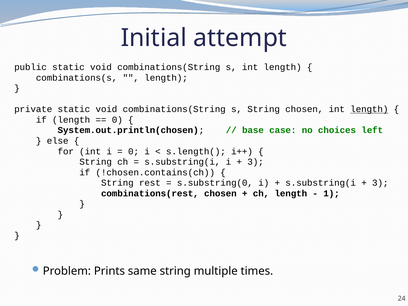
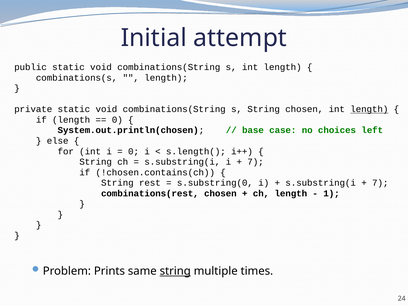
3 at (256, 162): 3 -> 7
3 at (380, 183): 3 -> 7
string at (175, 271) underline: none -> present
